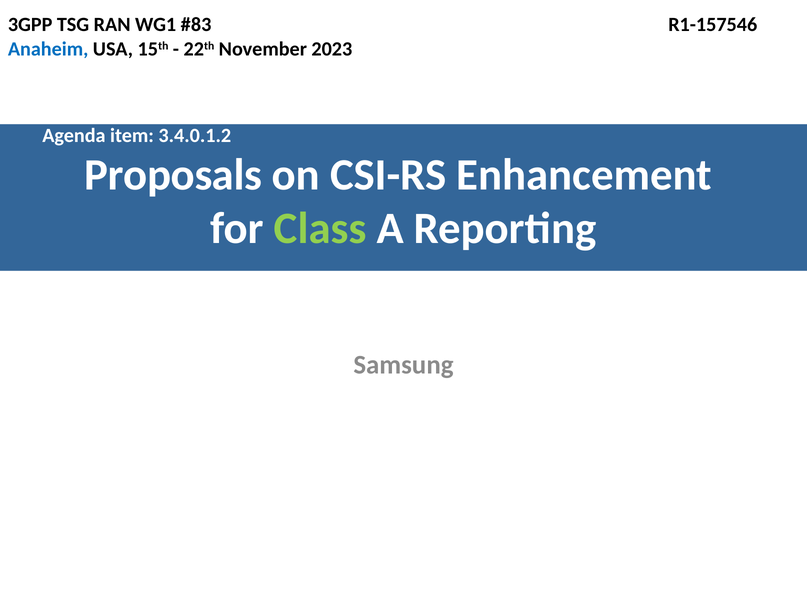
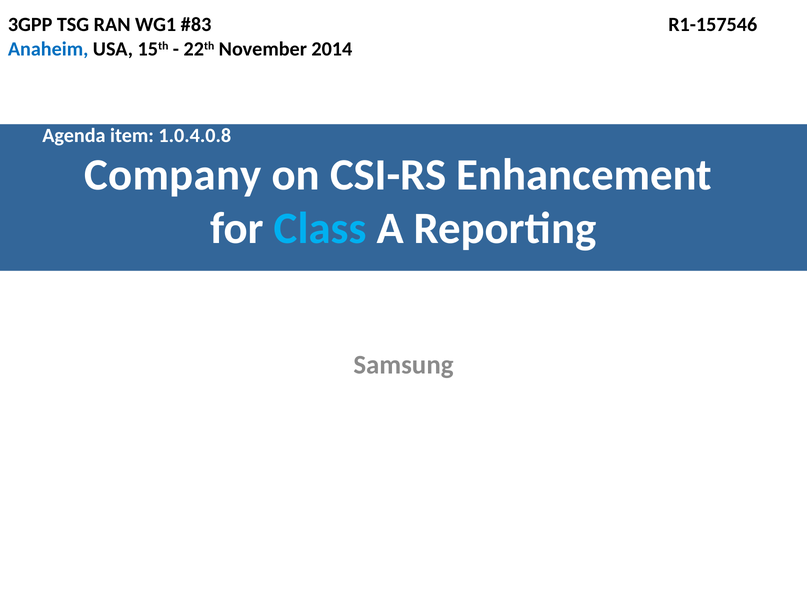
2023: 2023 -> 2014
3.4.0.1.2: 3.4.0.1.2 -> 1.0.4.0.8
Proposals: Proposals -> Company
Class colour: light green -> light blue
